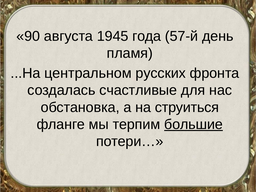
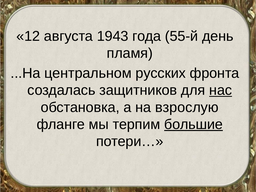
90: 90 -> 12
1945: 1945 -> 1943
57-й: 57-й -> 55-й
счастливые: счастливые -> защитников
нас underline: none -> present
струиться: струиться -> взрослую
